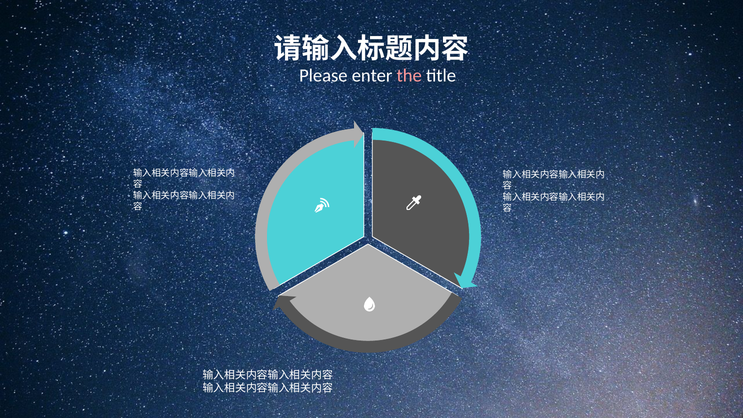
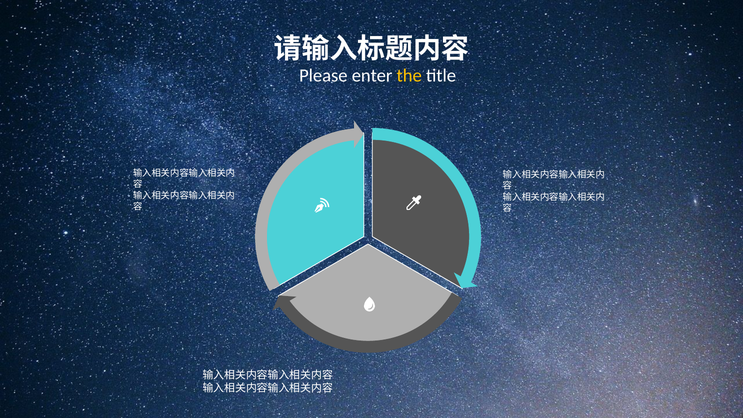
the colour: pink -> yellow
